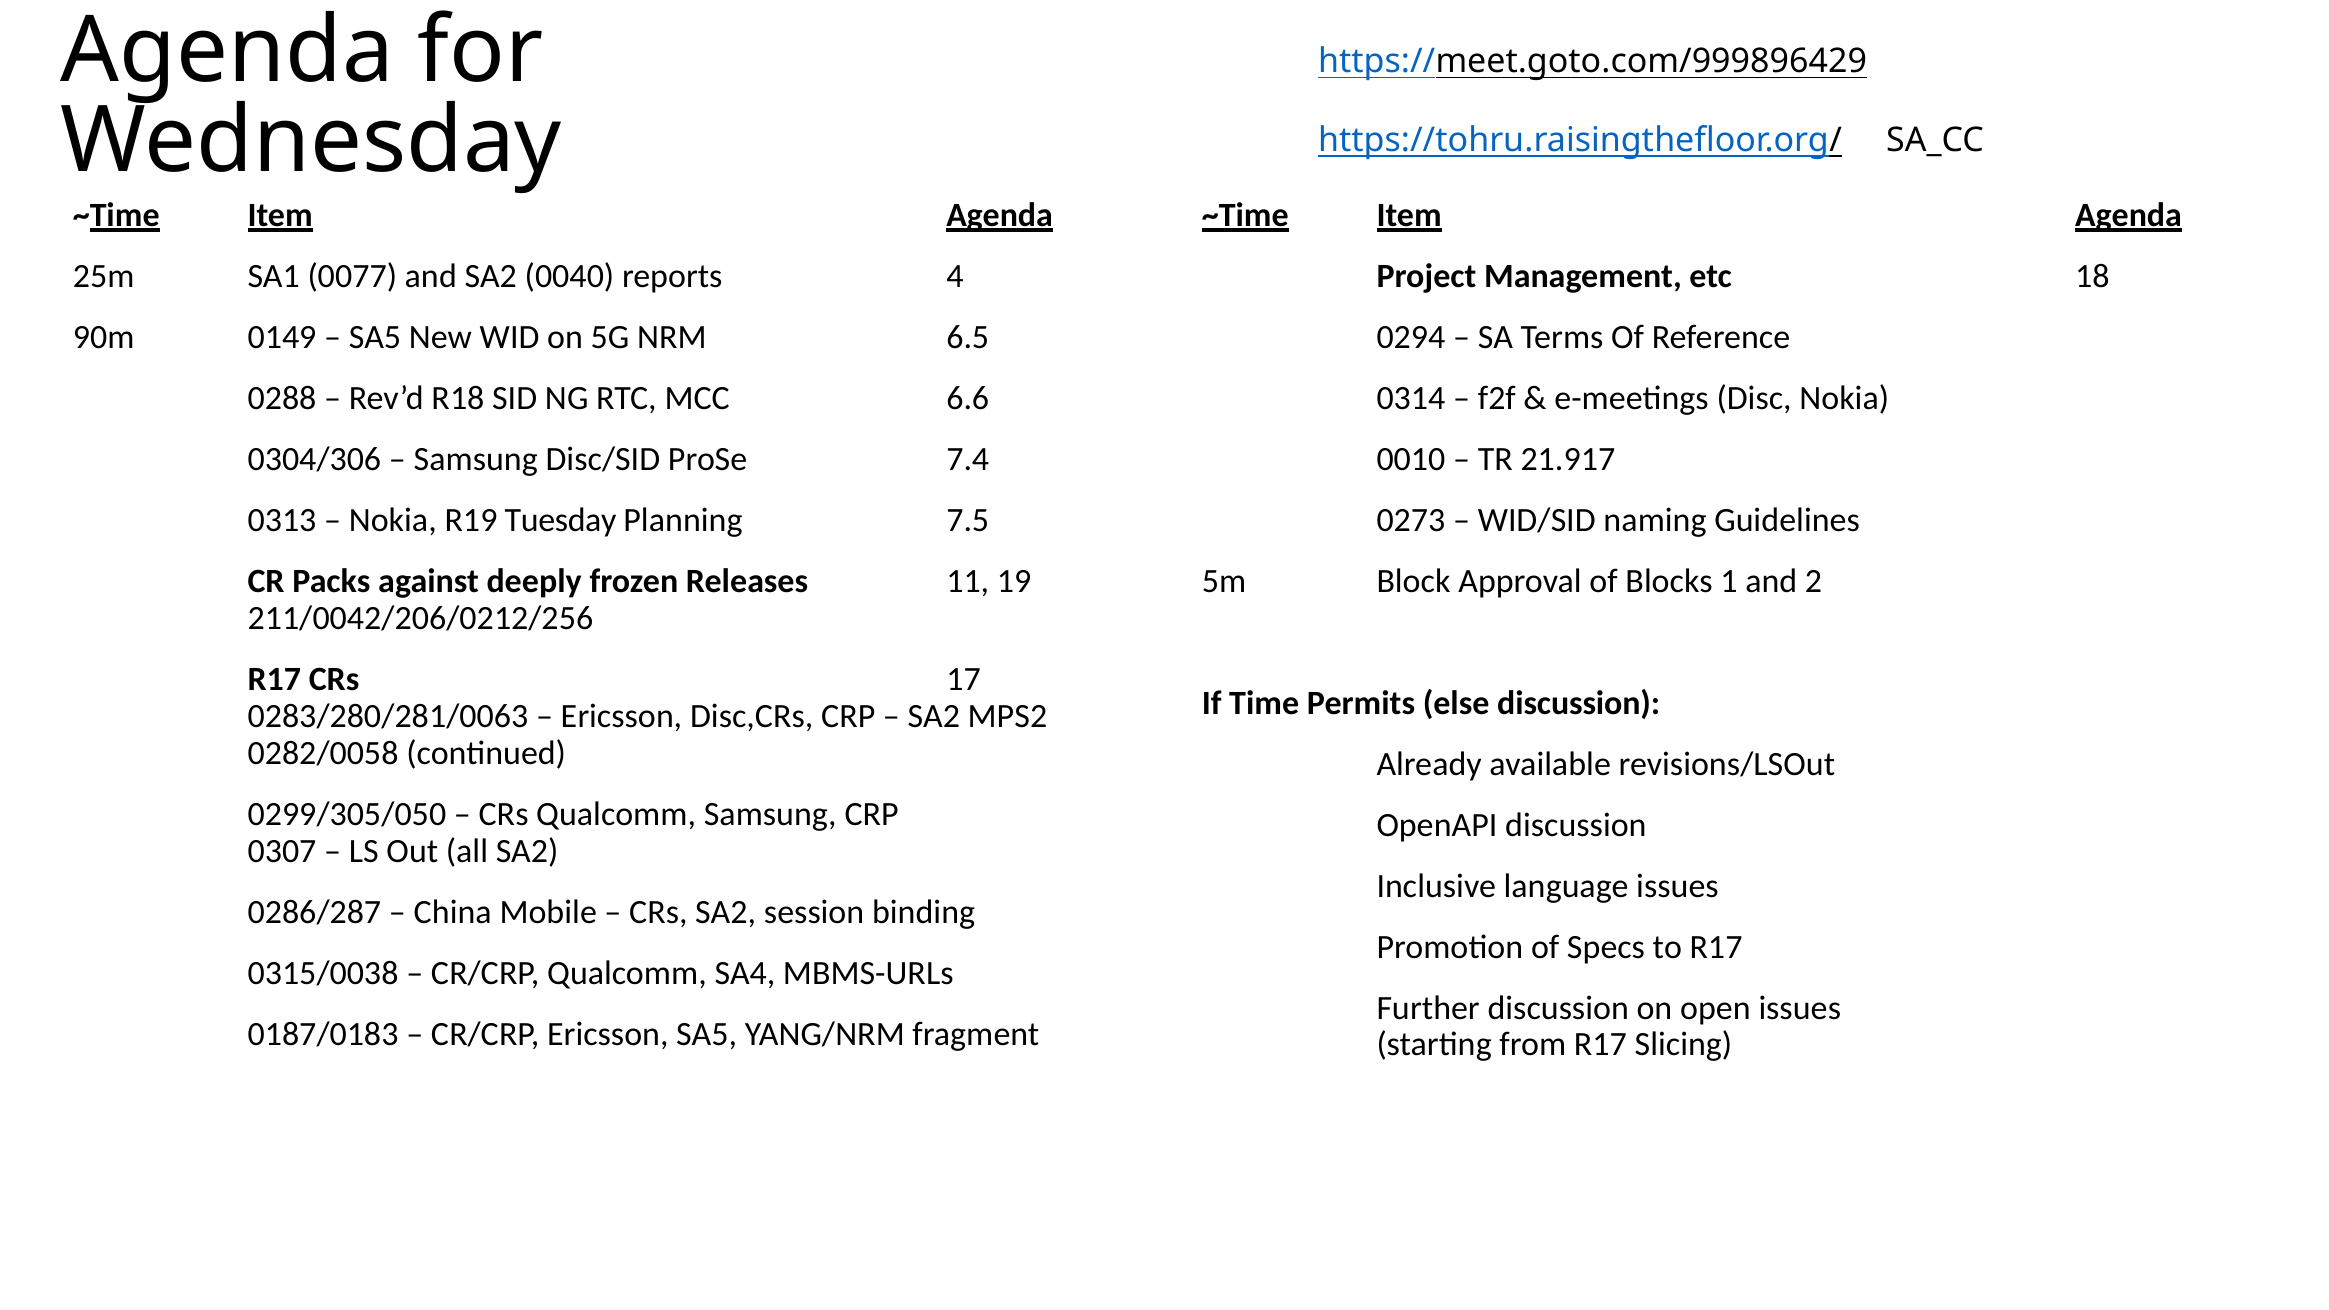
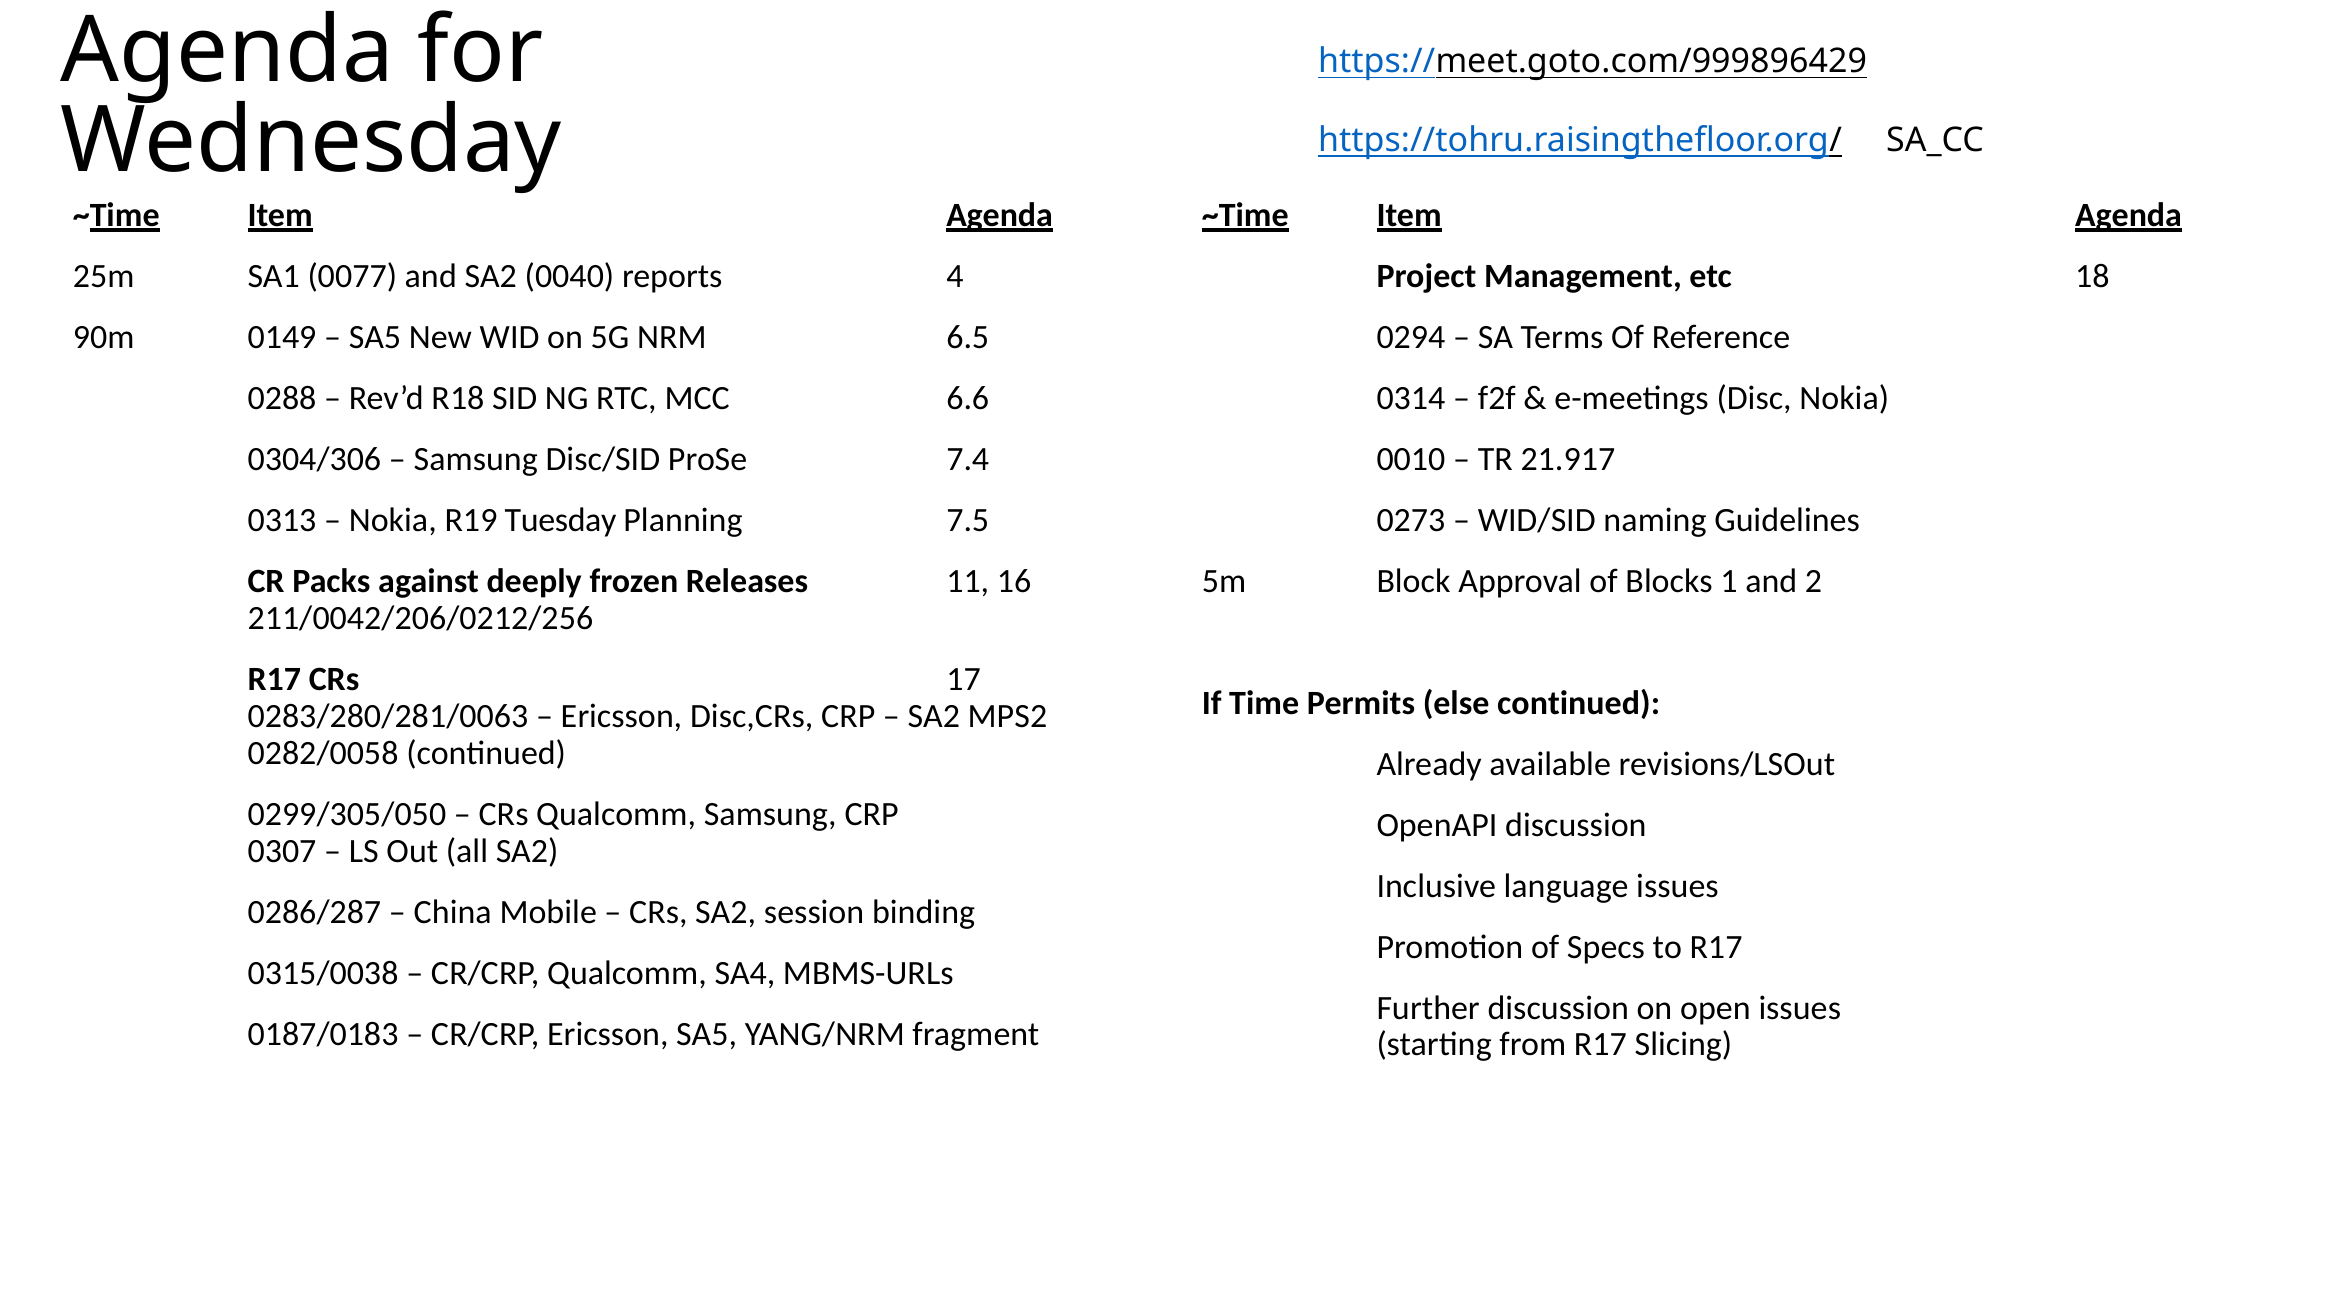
19: 19 -> 16
else discussion: discussion -> continued
